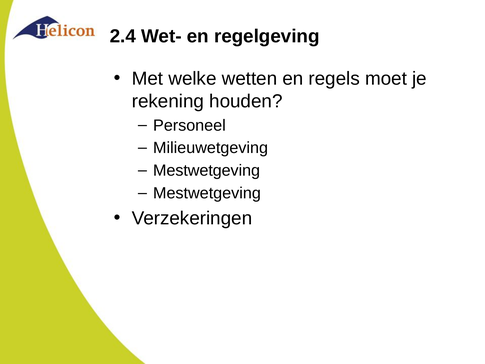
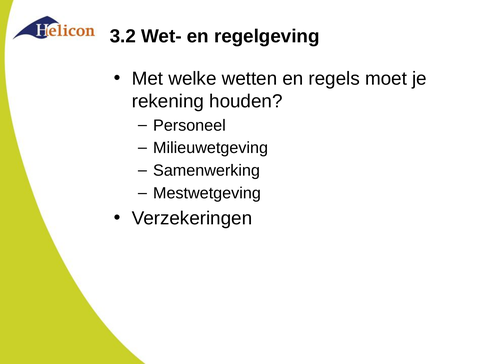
2.4: 2.4 -> 3.2
Mestwetgeving at (207, 171): Mestwetgeving -> Samenwerking
